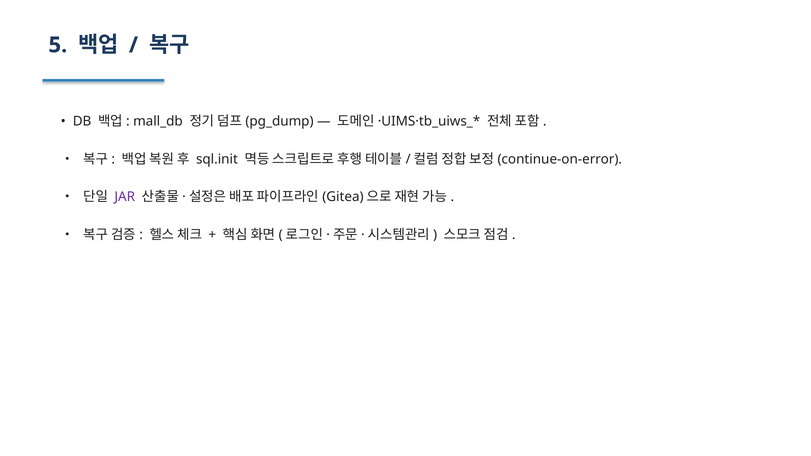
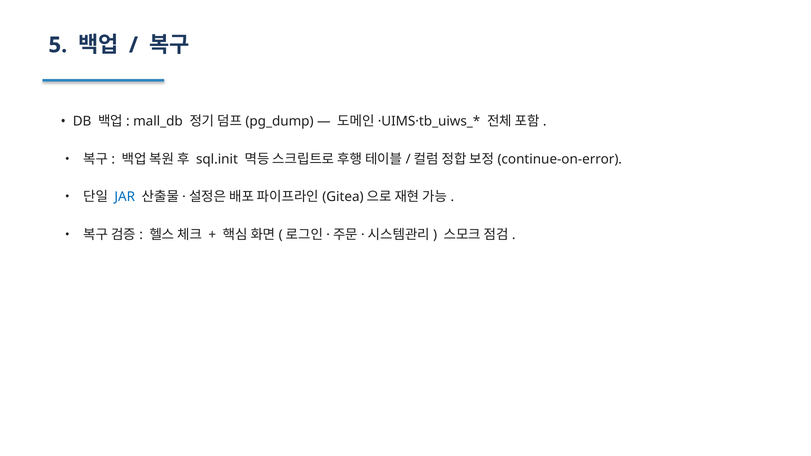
JAR colour: purple -> blue
